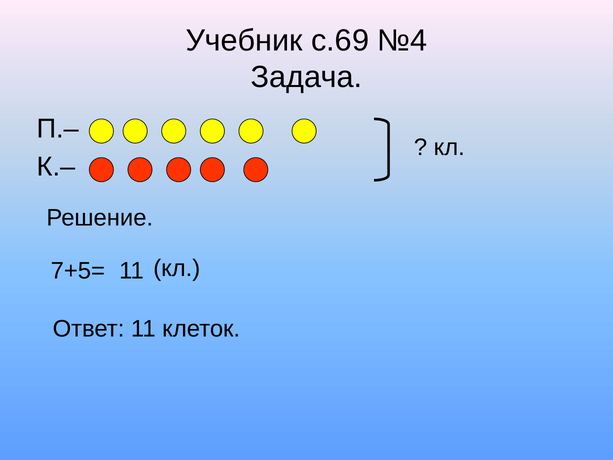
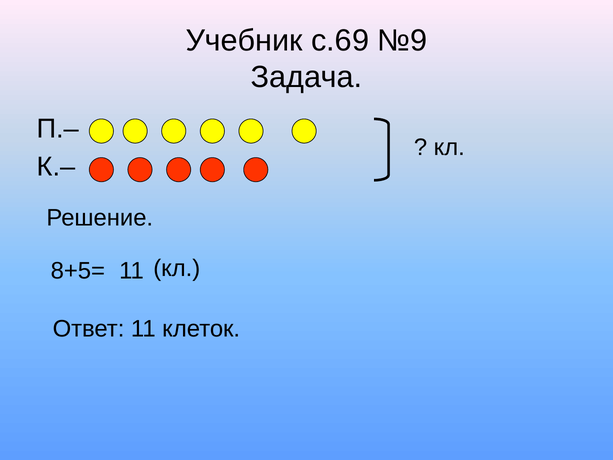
№4: №4 -> №9
7+5=: 7+5= -> 8+5=
